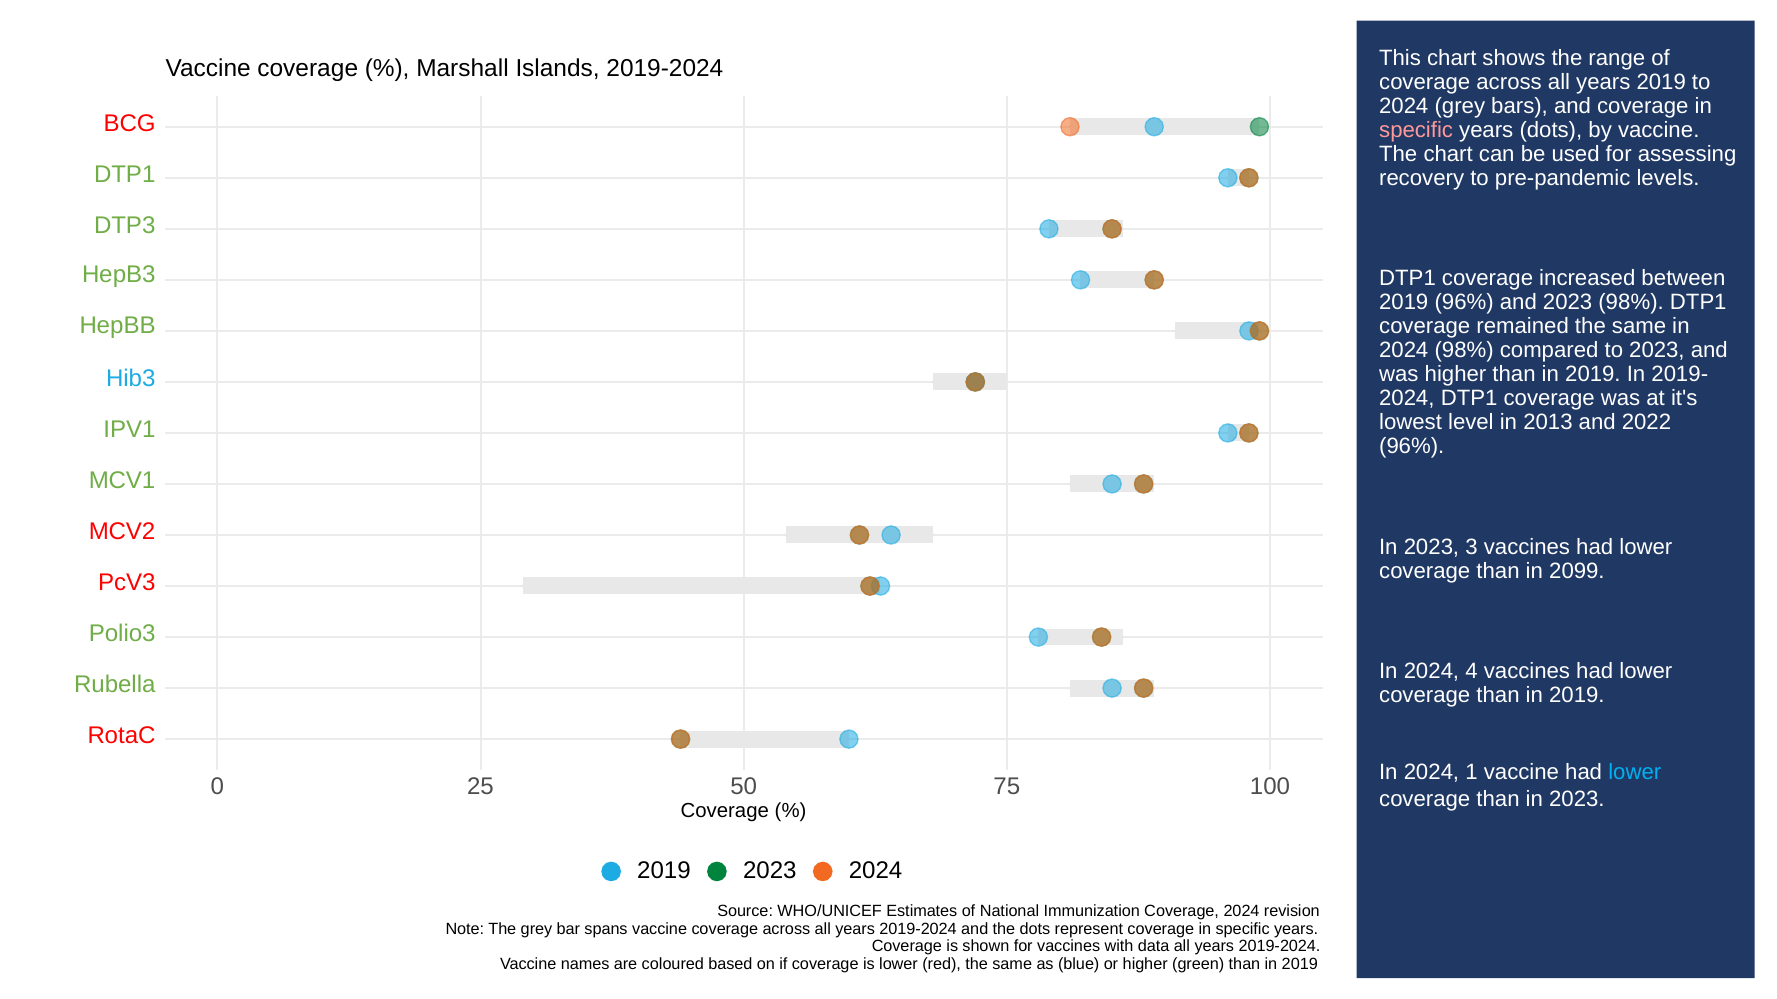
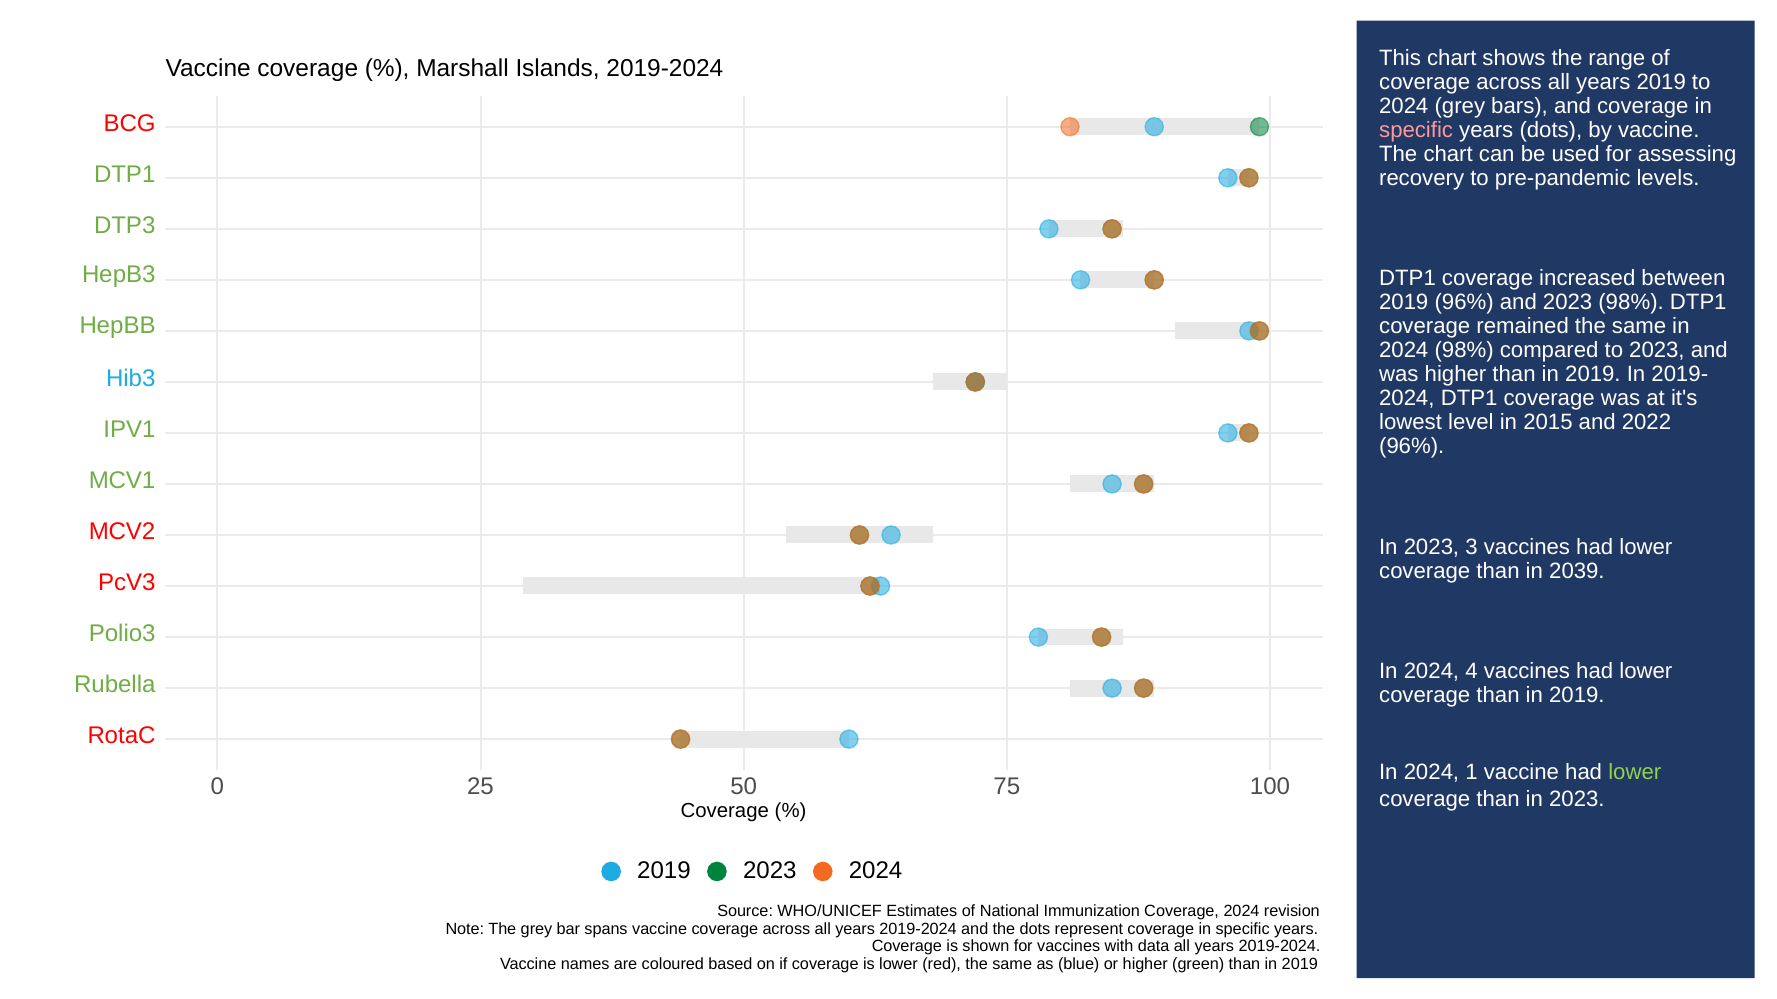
2013: 2013 -> 2015
2099: 2099 -> 2039
lower at (1635, 773) colour: light blue -> light green
